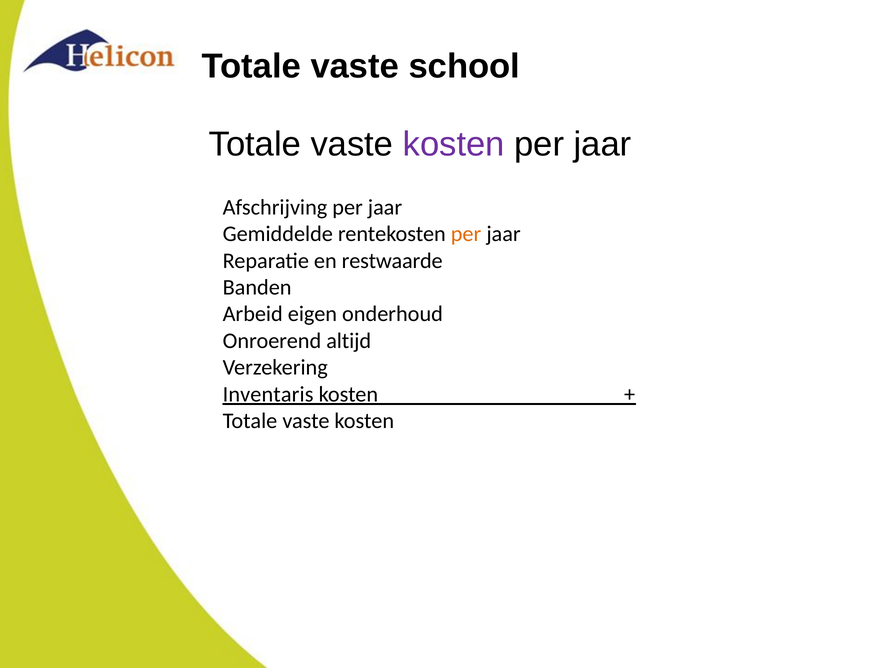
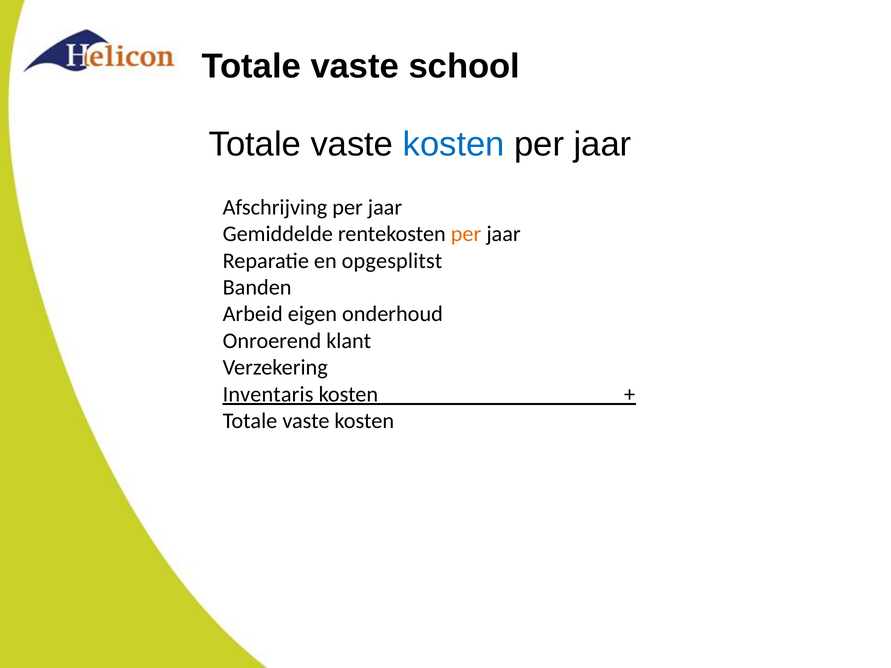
kosten at (454, 144) colour: purple -> blue
restwaarde: restwaarde -> opgesplitst
altijd: altijd -> klant
